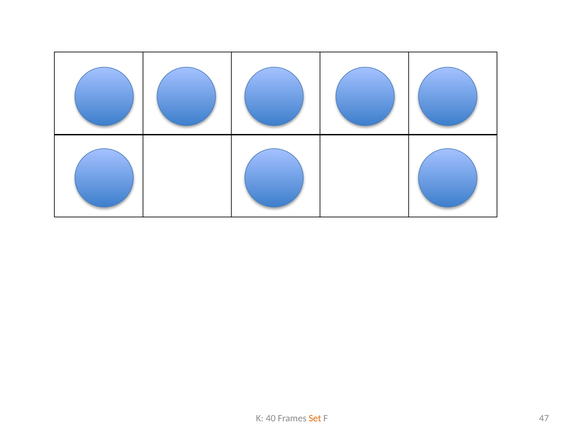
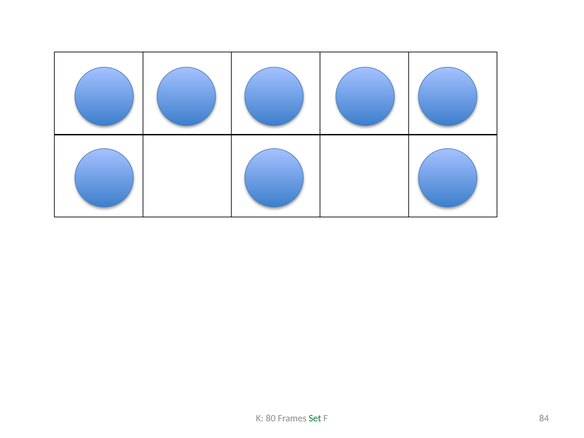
40: 40 -> 80
Set colour: orange -> green
47: 47 -> 84
